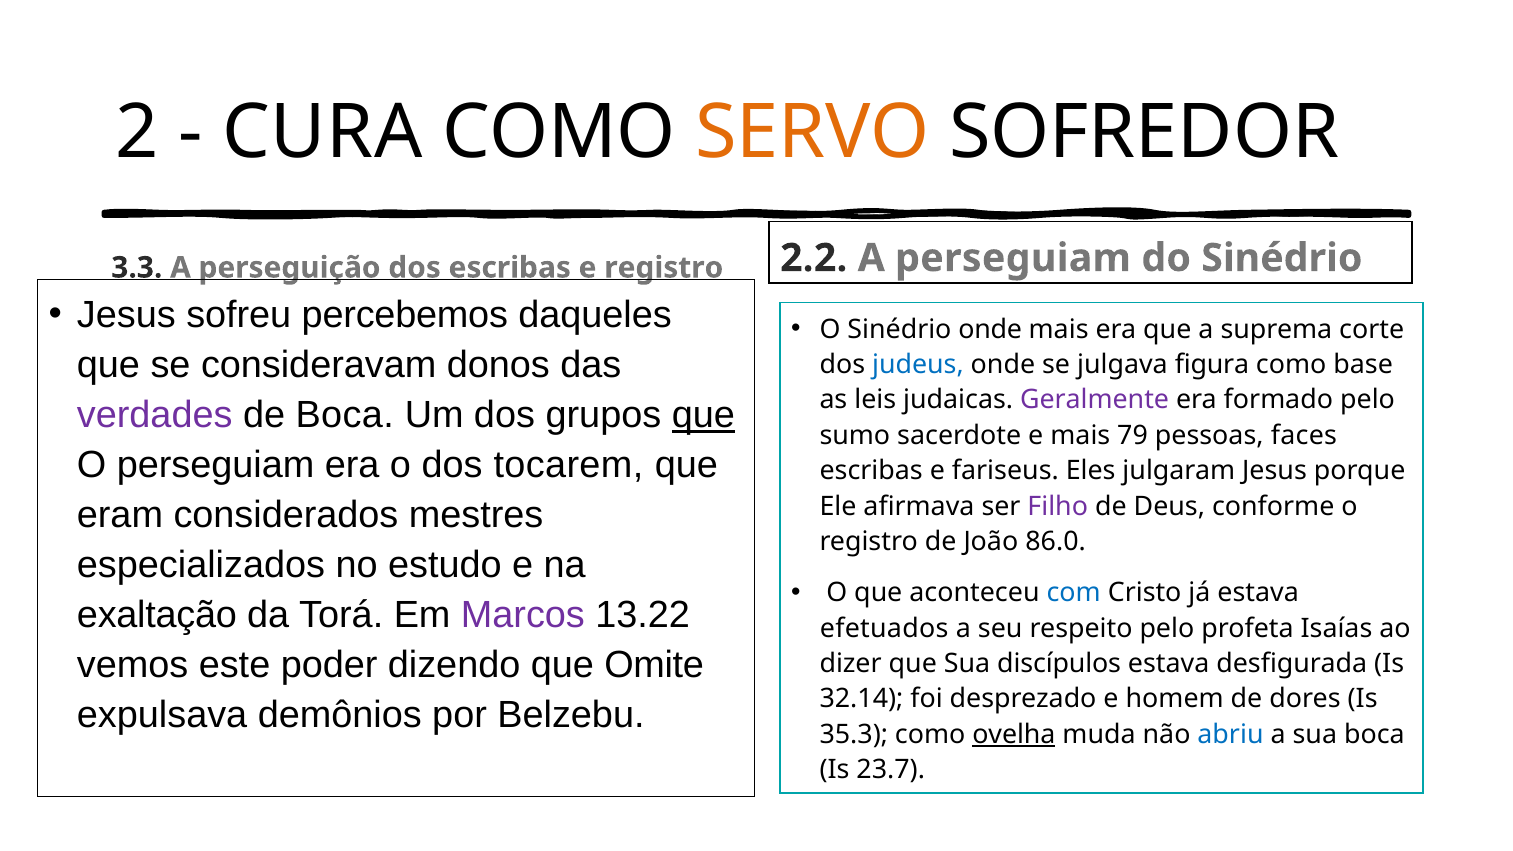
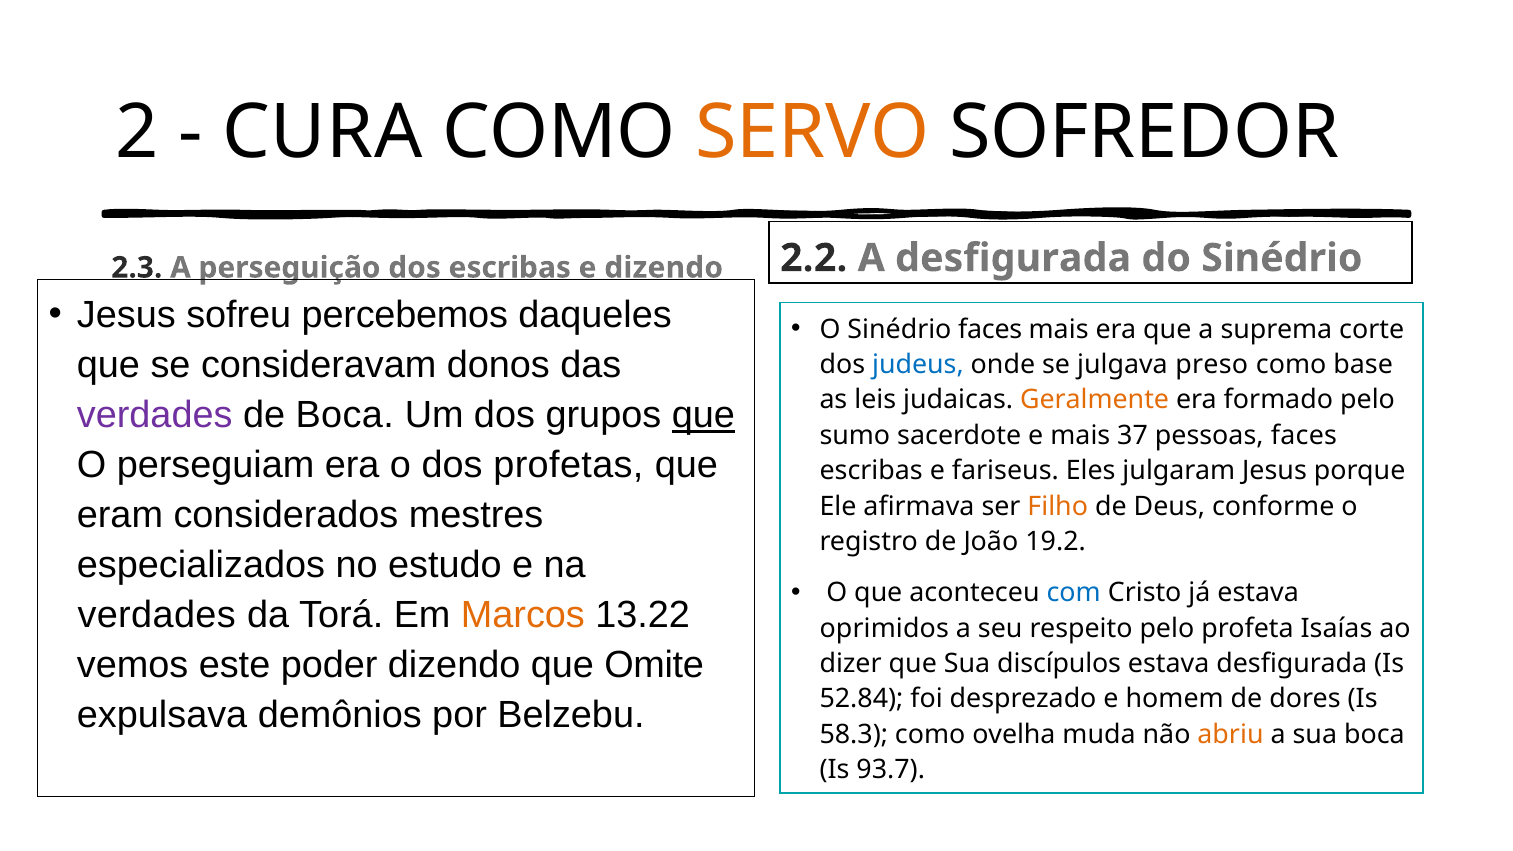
A perseguiam: perseguiam -> desfigurada
3.3: 3.3 -> 2.3
e registro: registro -> dizendo
Sinédrio onde: onde -> faces
figura: figura -> preso
Geralmente colour: purple -> orange
79: 79 -> 37
tocarem: tocarem -> profetas
Filho colour: purple -> orange
86.0: 86.0 -> 19.2
exaltação at (157, 615): exaltação -> verdades
Marcos colour: purple -> orange
efetuados: efetuados -> oprimidos
32.14: 32.14 -> 52.84
35.3: 35.3 -> 58.3
ovelha underline: present -> none
abriu colour: blue -> orange
23.7: 23.7 -> 93.7
